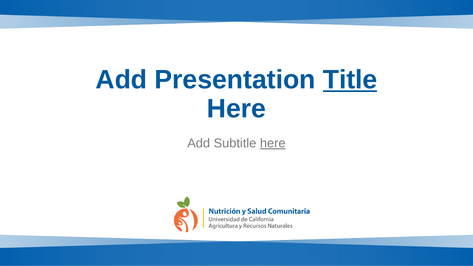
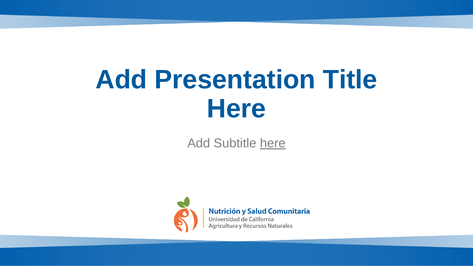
Title underline: present -> none
